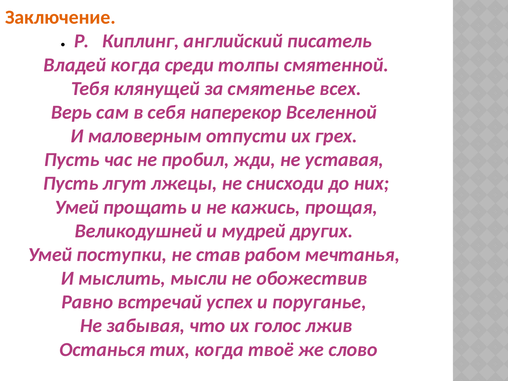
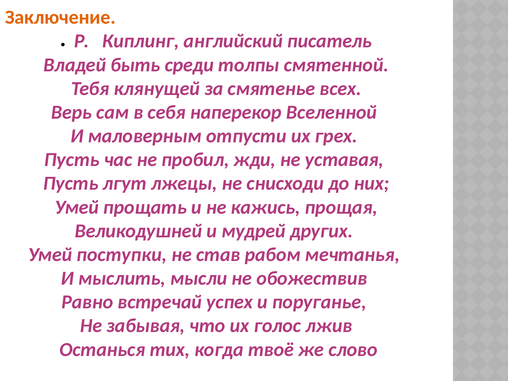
Владей когда: когда -> быть
